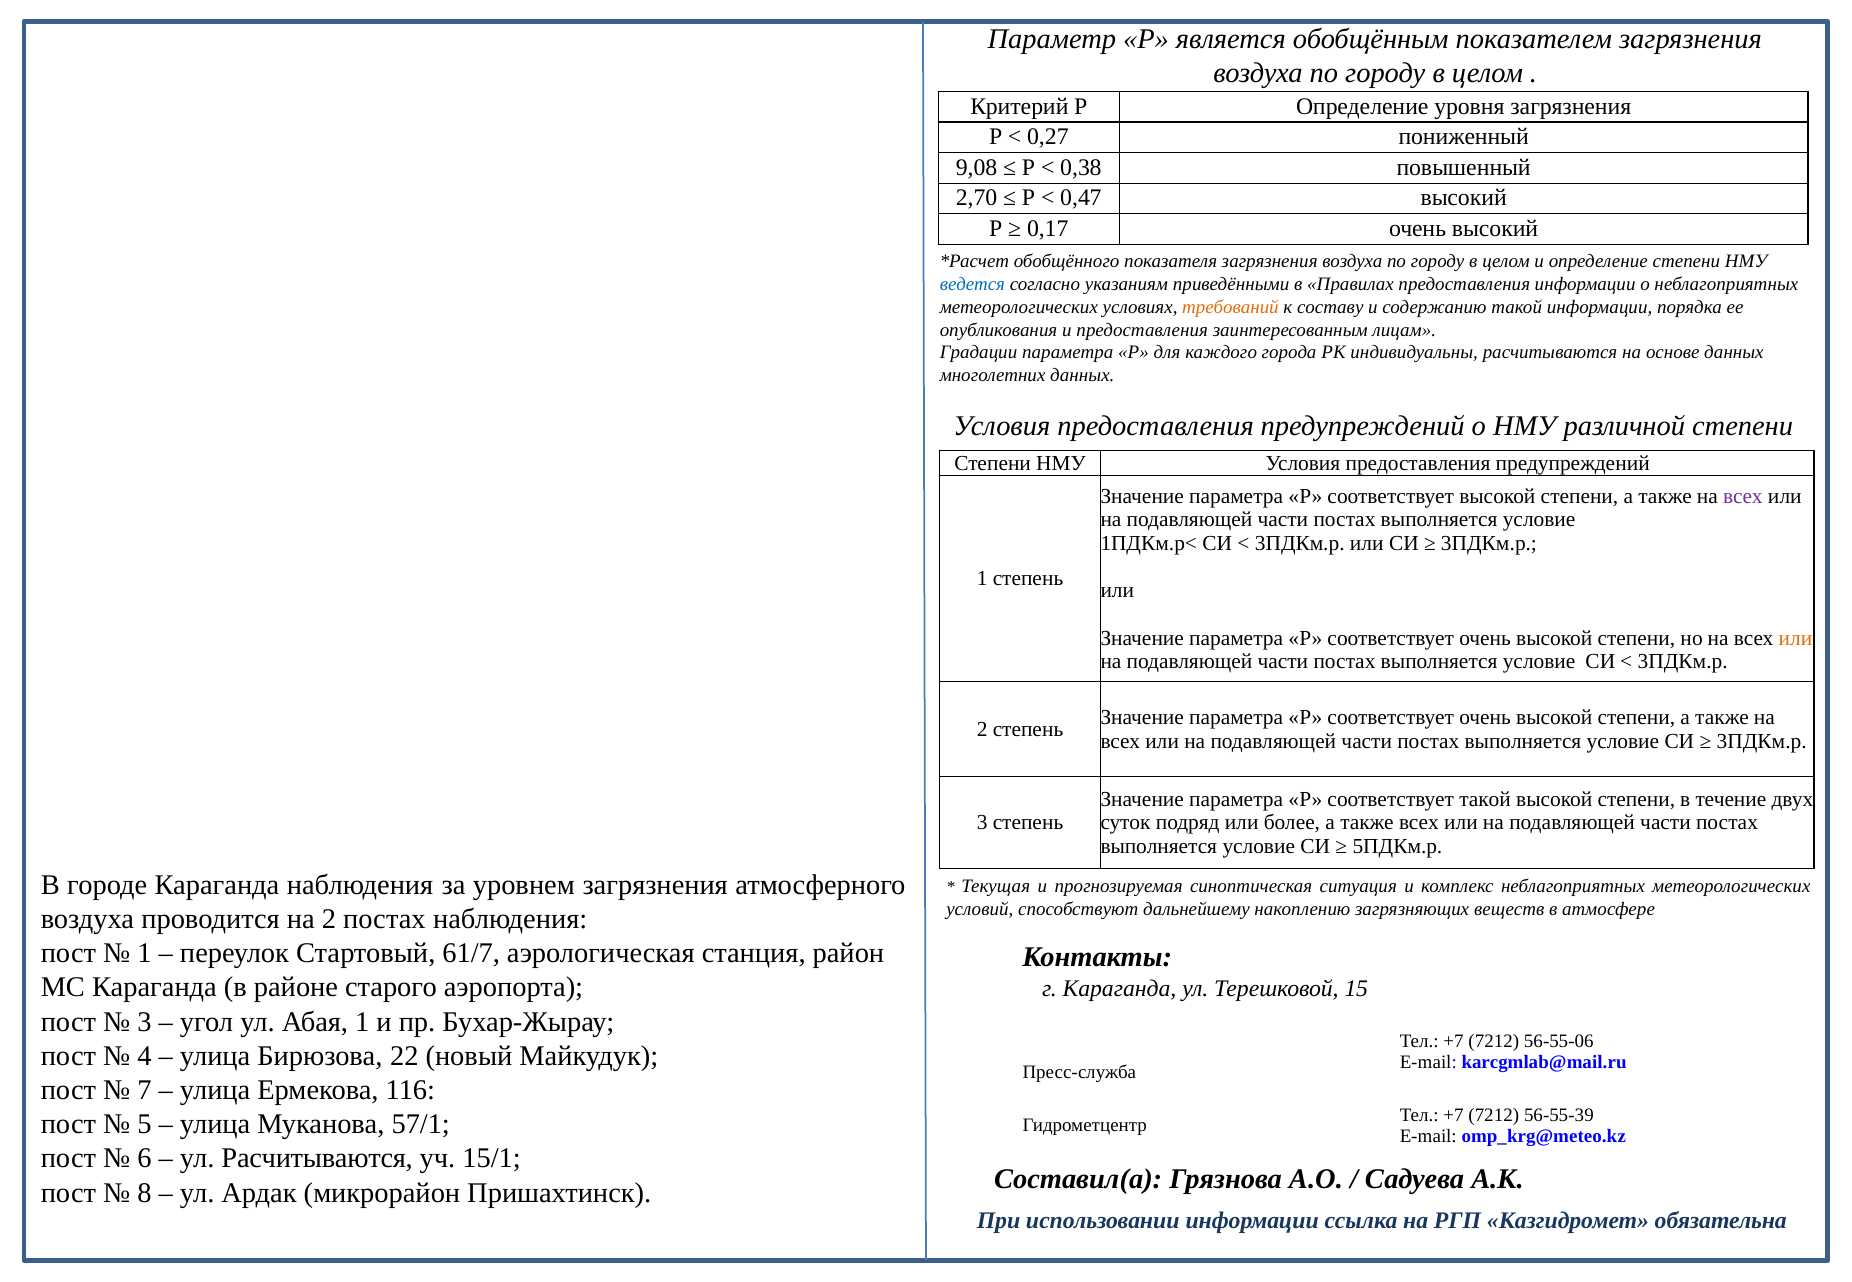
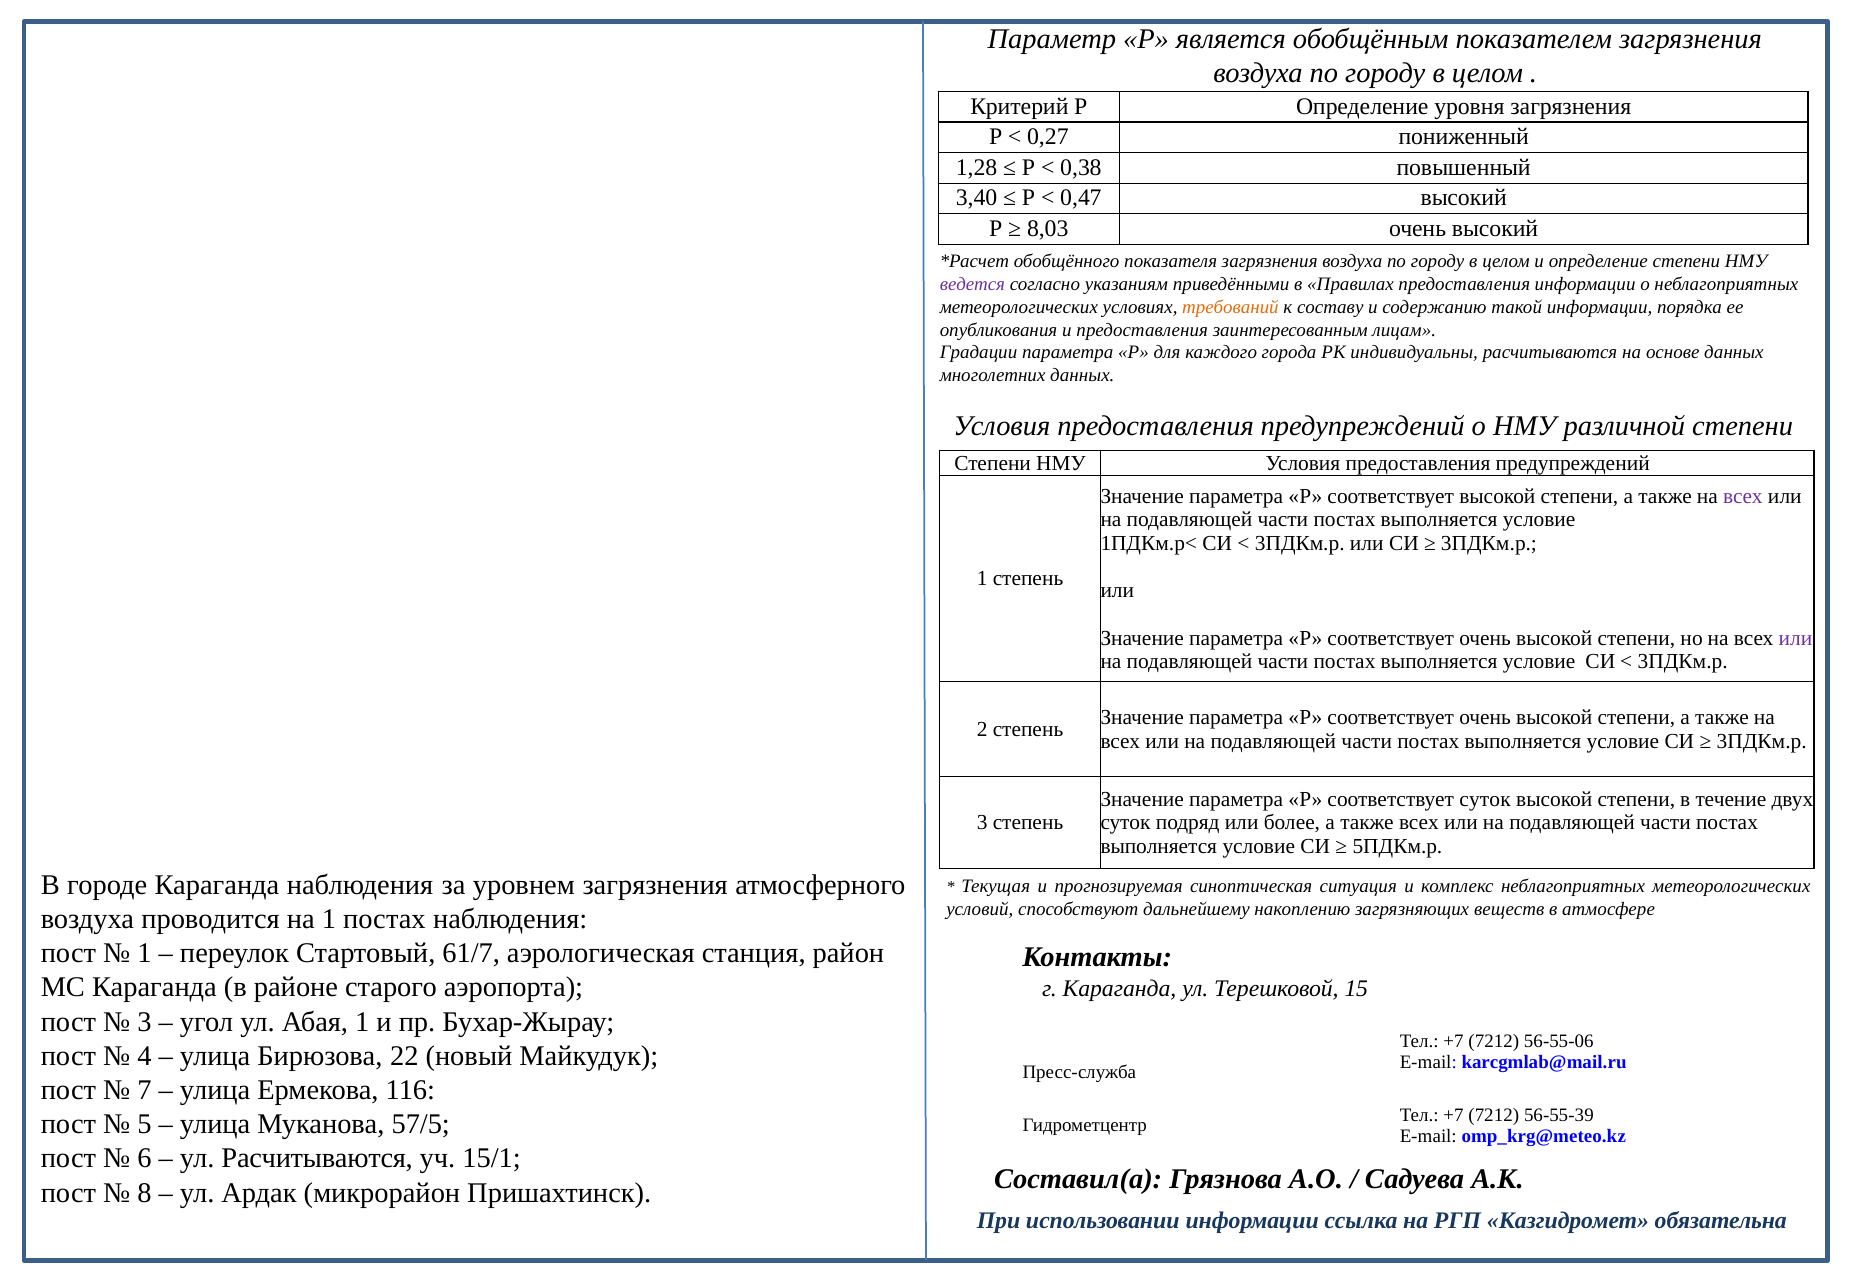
9,08: 9,08 -> 1,28
2,70: 2,70 -> 3,40
0,17: 0,17 -> 8,03
ведется colour: blue -> purple
или at (1795, 638) colour: orange -> purple
соответствует такой: такой -> суток
на 2: 2 -> 1
57/1: 57/1 -> 57/5
